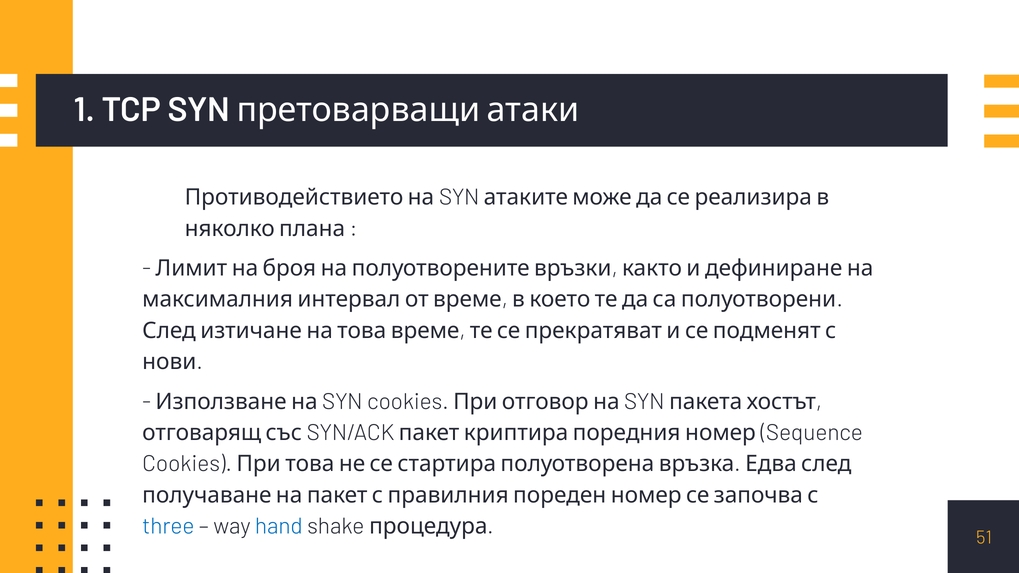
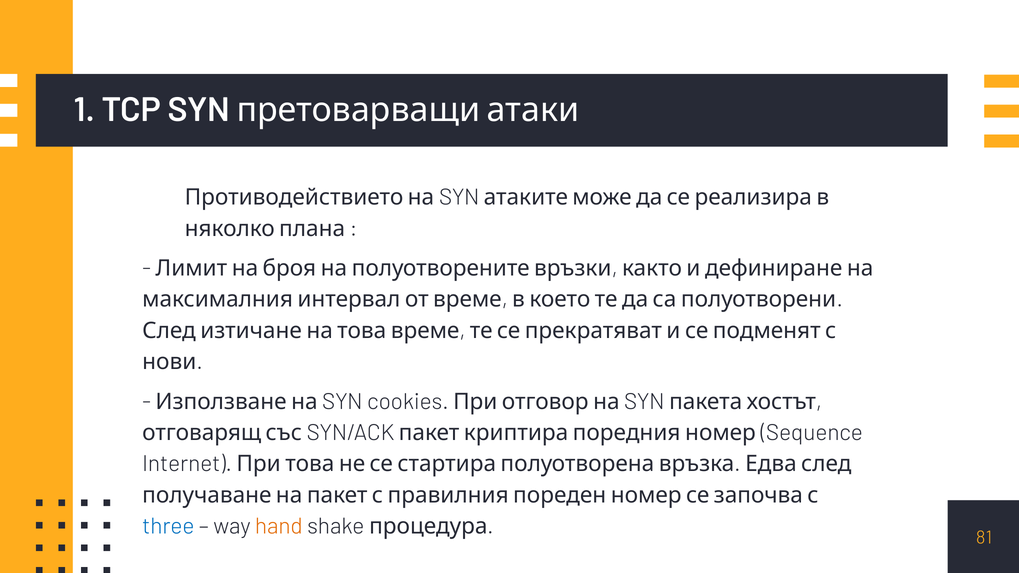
Cookies at (187, 464): Cookies -> Internet
hand colour: blue -> orange
51: 51 -> 81
